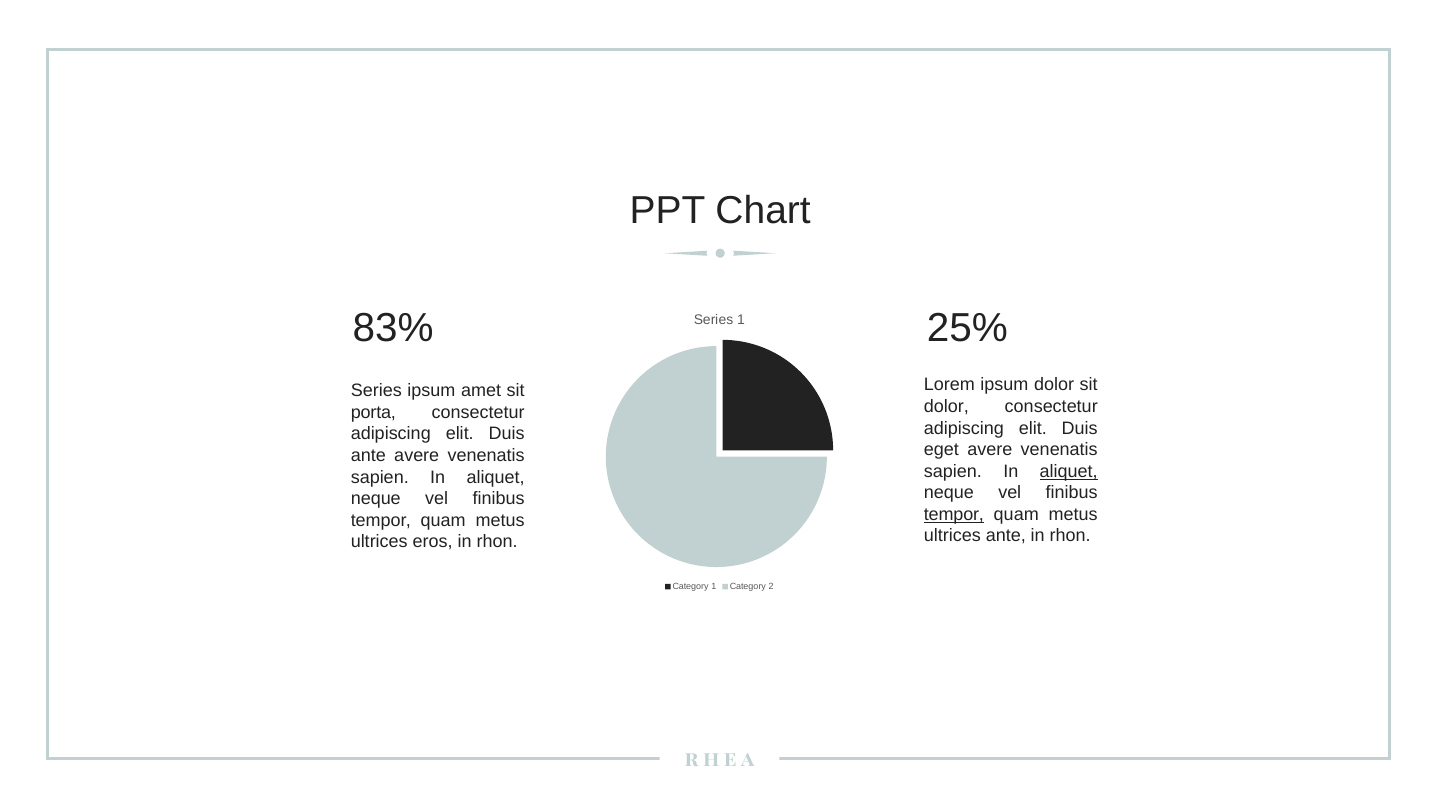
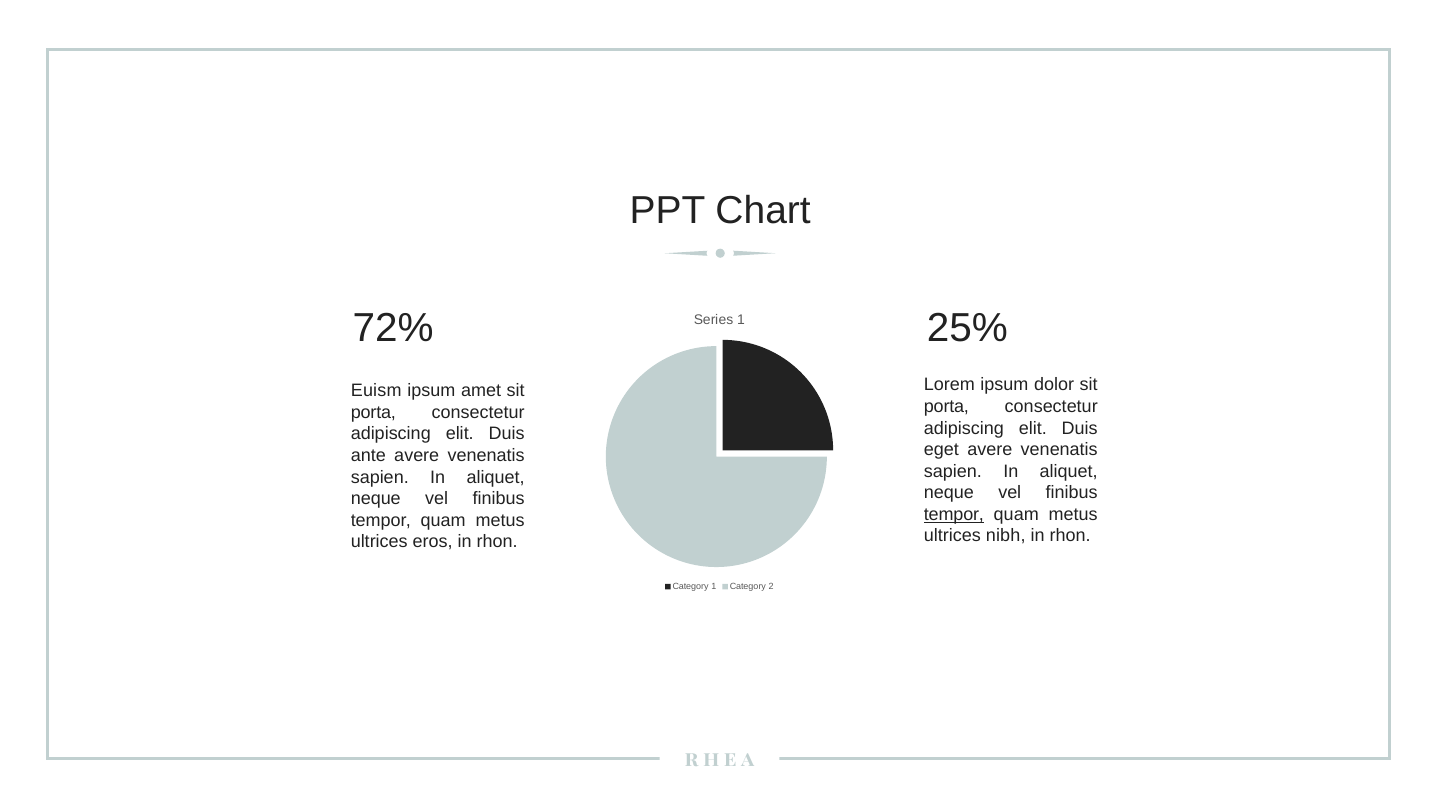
83%: 83% -> 72%
Series at (376, 391): Series -> Euism
dolor at (946, 407): dolor -> porta
aliquet at (1069, 472) underline: present -> none
ultrices ante: ante -> nibh
